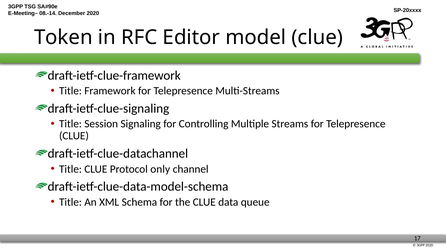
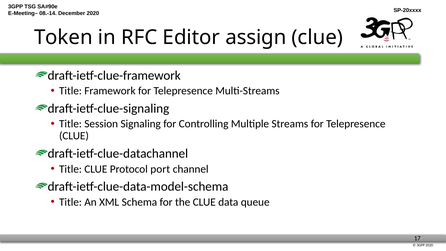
model: model -> assign
only: only -> port
